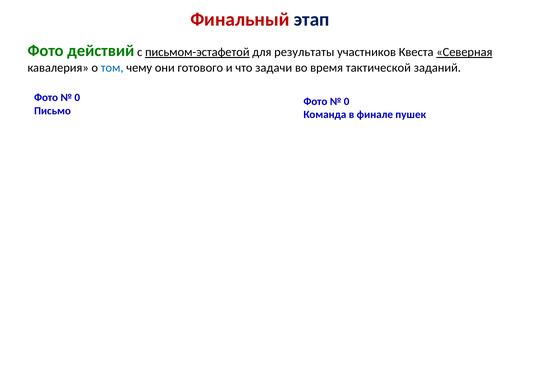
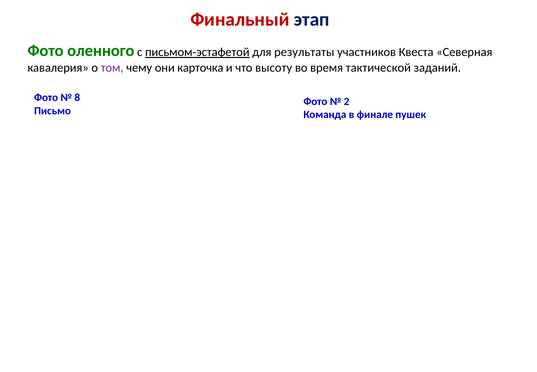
действий: действий -> оленного
Северная underline: present -> none
том colour: blue -> purple
готового: готового -> карточка
задачи: задачи -> высоту
0 at (77, 98): 0 -> 8
0 at (347, 101): 0 -> 2
